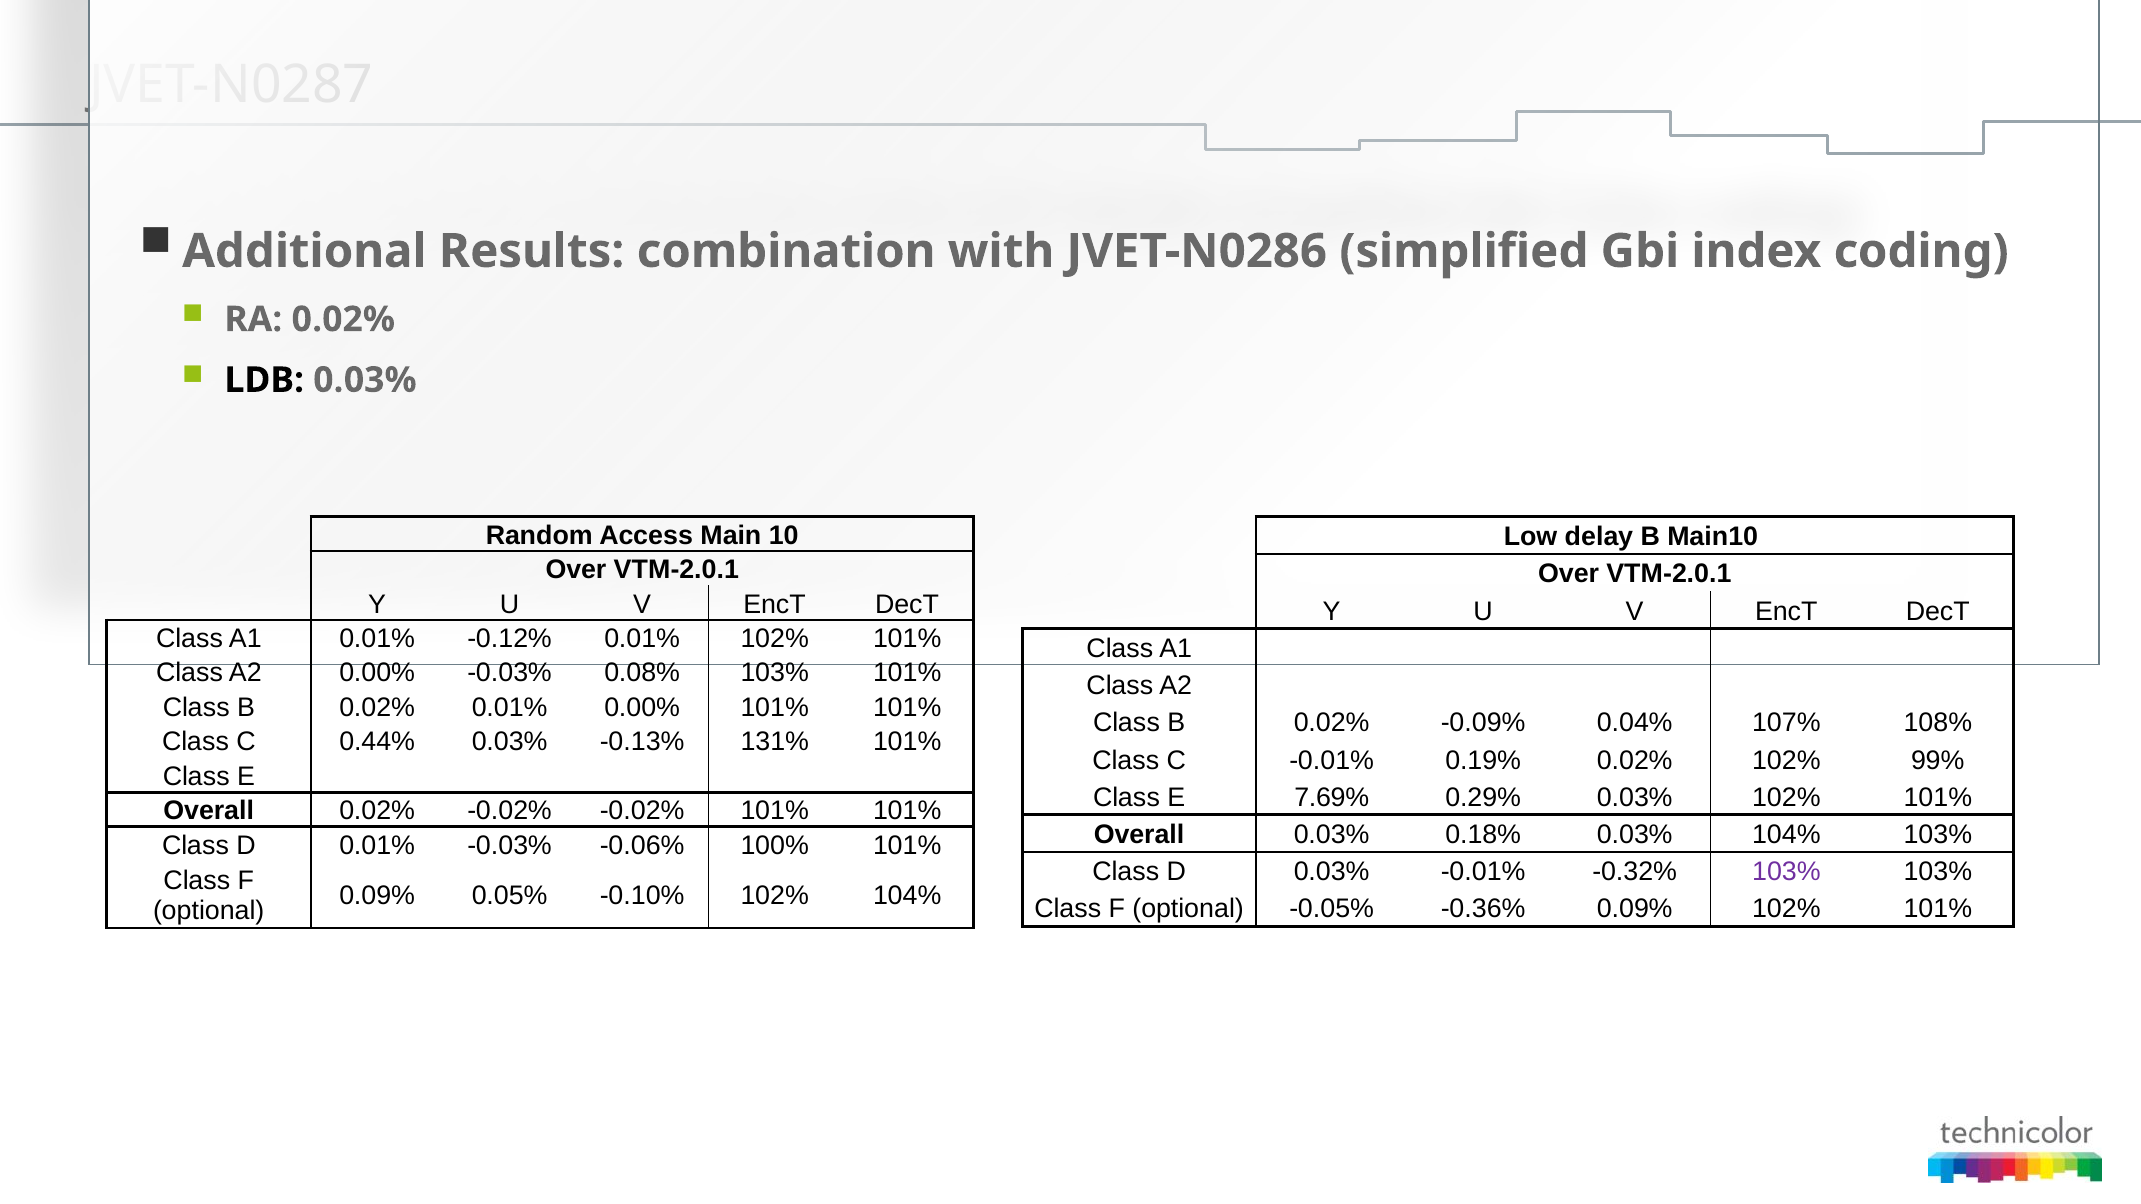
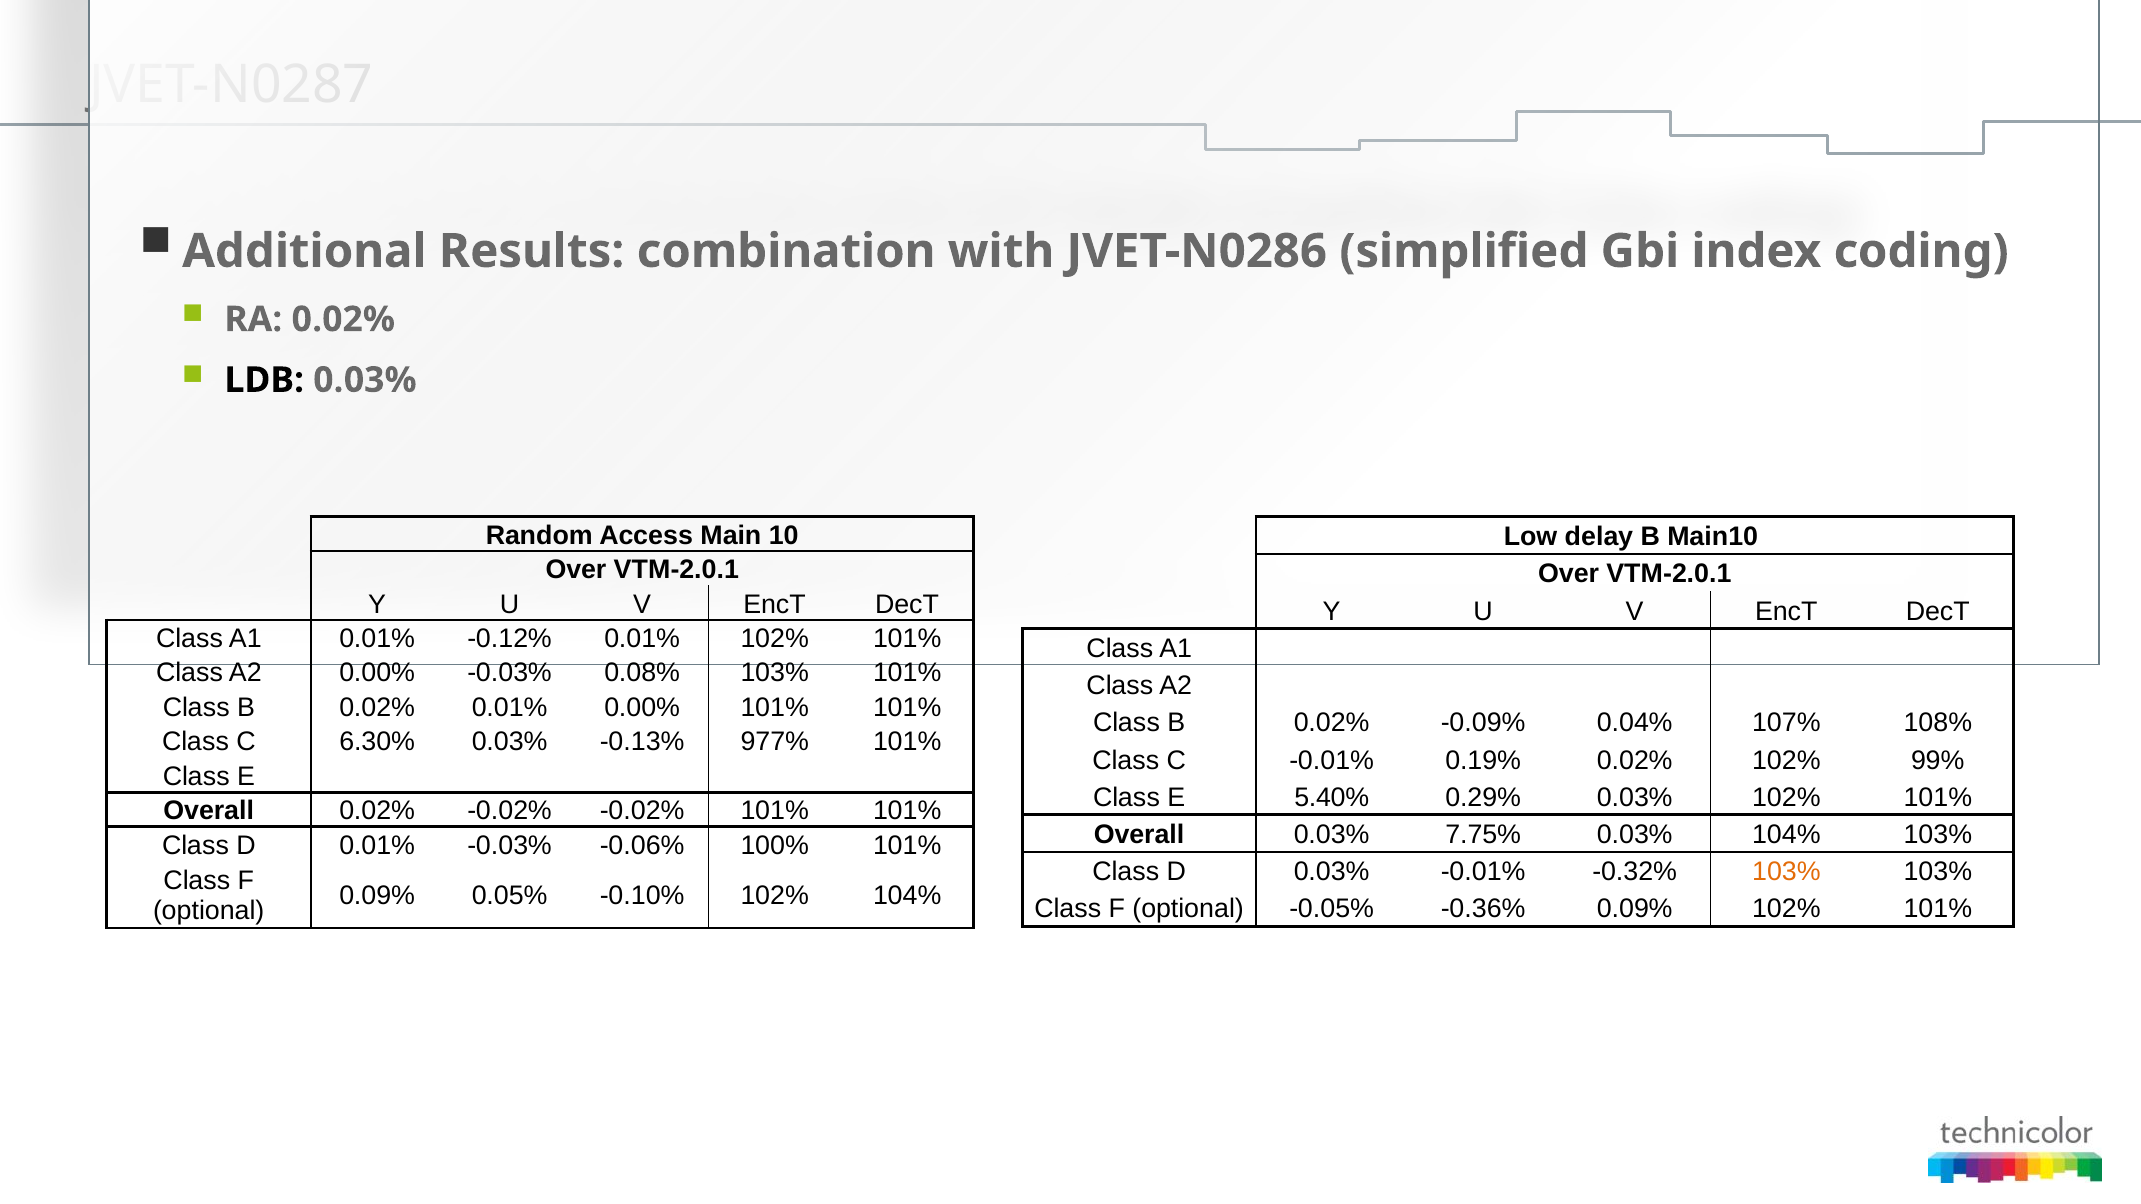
0.44%: 0.44% -> 6.30%
131%: 131% -> 977%
7.69%: 7.69% -> 5.40%
0.18%: 0.18% -> 7.75%
103% at (1786, 872) colour: purple -> orange
